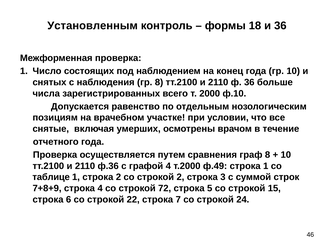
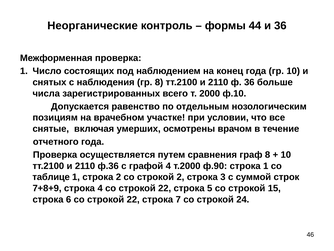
Установленным: Установленным -> Неорганические
18: 18 -> 44
ф.49: ф.49 -> ф.90
4 со строкой 72: 72 -> 22
